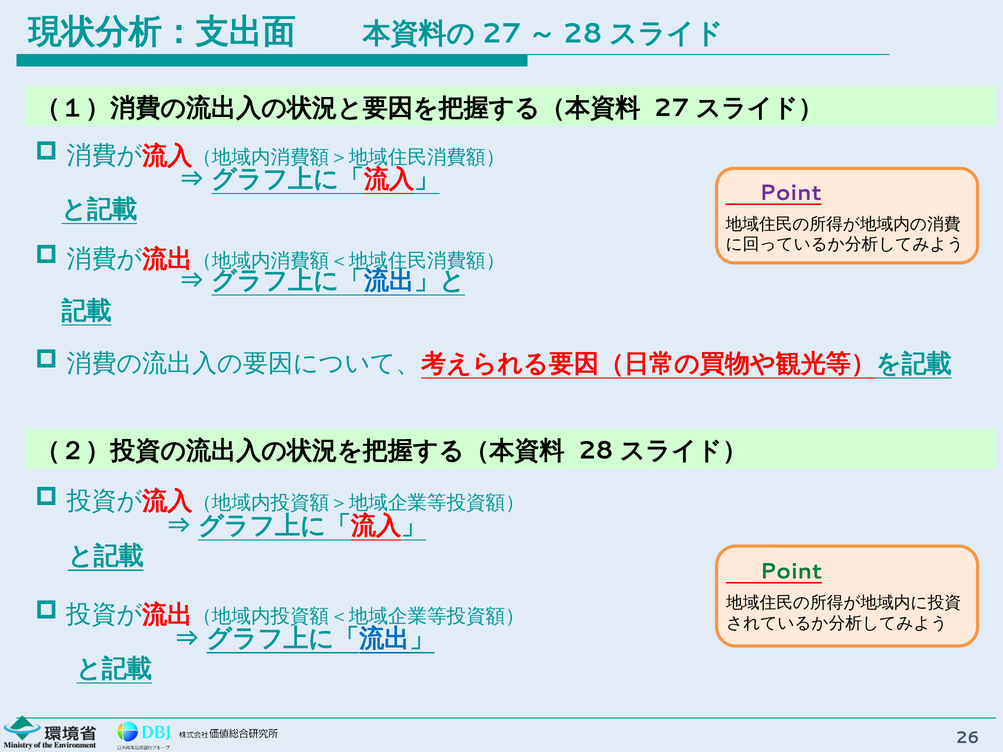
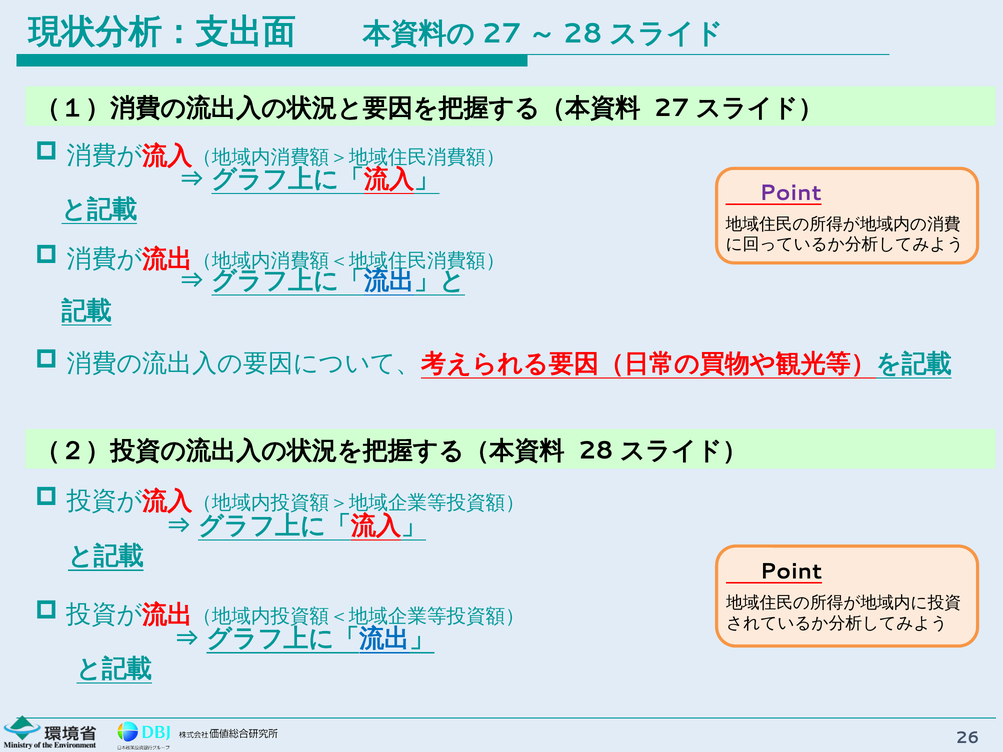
Point at (791, 572) colour: green -> black
